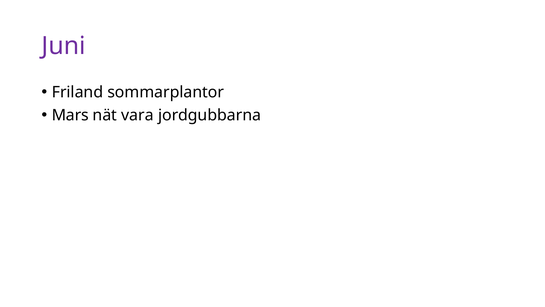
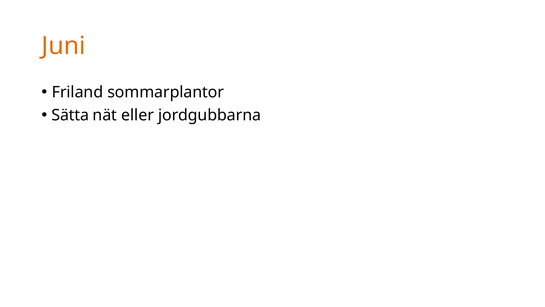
Juni colour: purple -> orange
Mars: Mars -> Sätta
vara: vara -> eller
